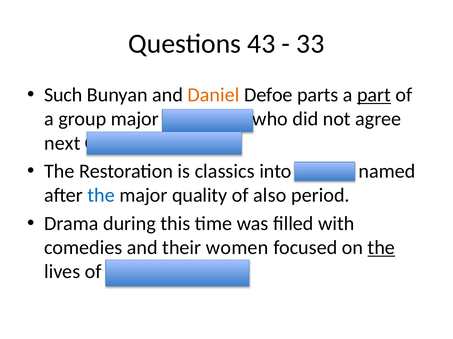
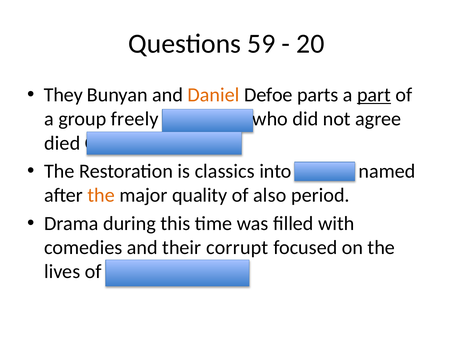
43: 43 -> 59
33: 33 -> 20
Such: Such -> They
group major: major -> freely
next: next -> died
the at (101, 196) colour: blue -> orange
women: women -> corrupt
the at (381, 248) underline: present -> none
